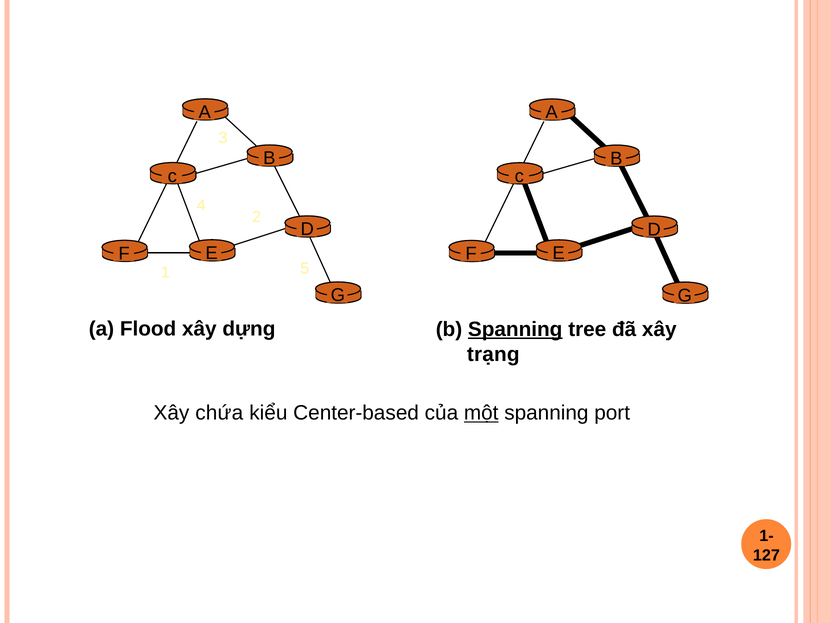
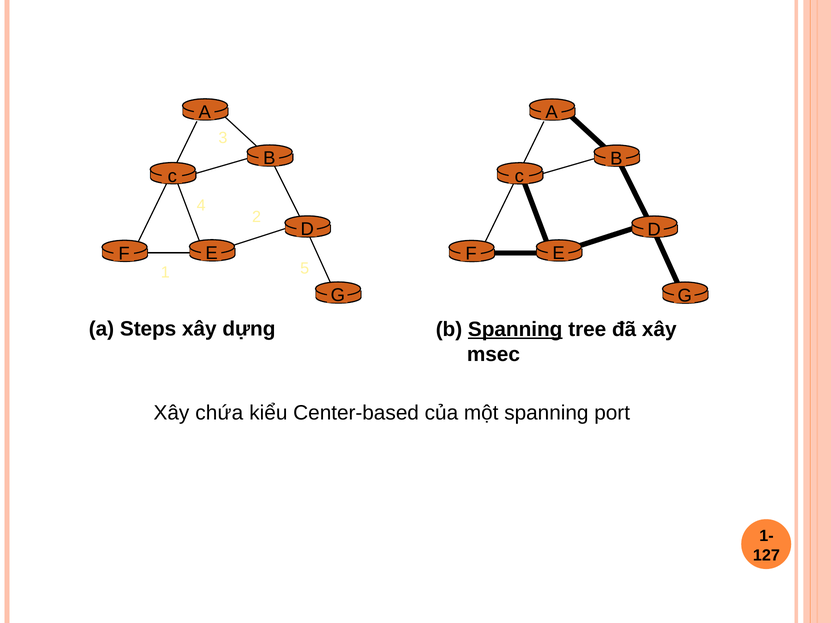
Flood: Flood -> Steps
trạng: trạng -> msec
một underline: present -> none
